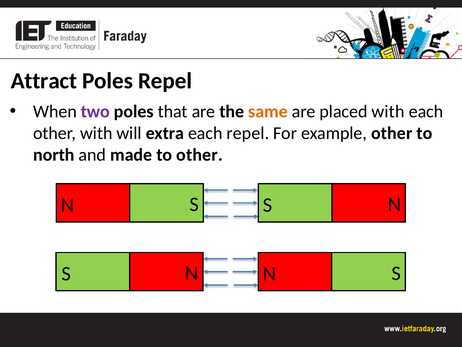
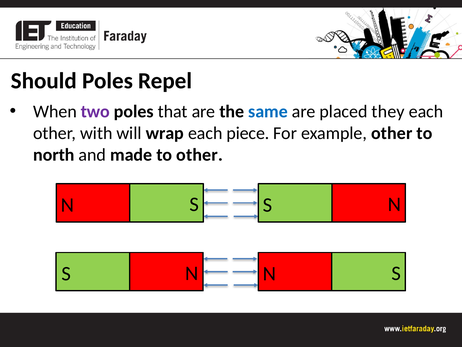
Attract: Attract -> Should
same colour: orange -> blue
placed with: with -> they
extra: extra -> wrap
each repel: repel -> piece
